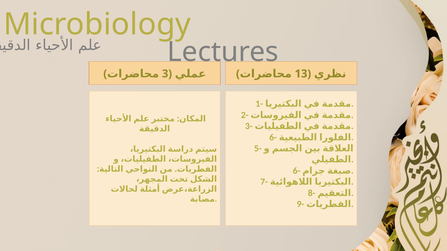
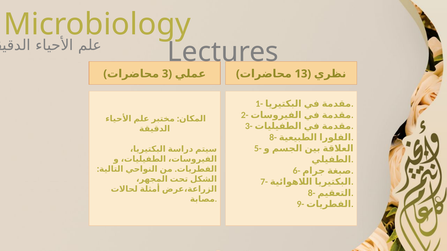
6- at (273, 138): 6- -> 8-
